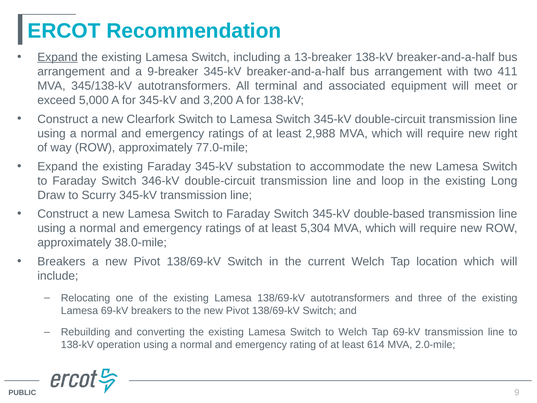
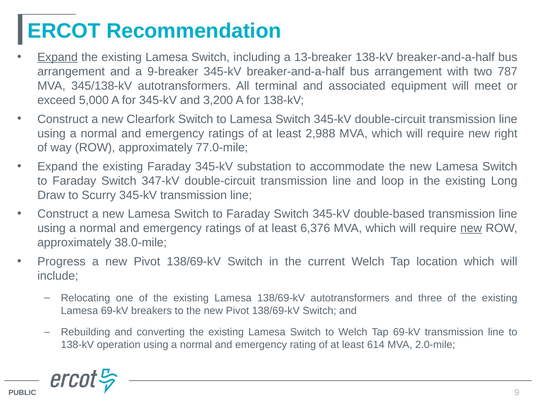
411: 411 -> 787
346-kV: 346-kV -> 347-kV
5,304: 5,304 -> 6,376
new at (471, 228) underline: none -> present
Breakers at (61, 261): Breakers -> Progress
